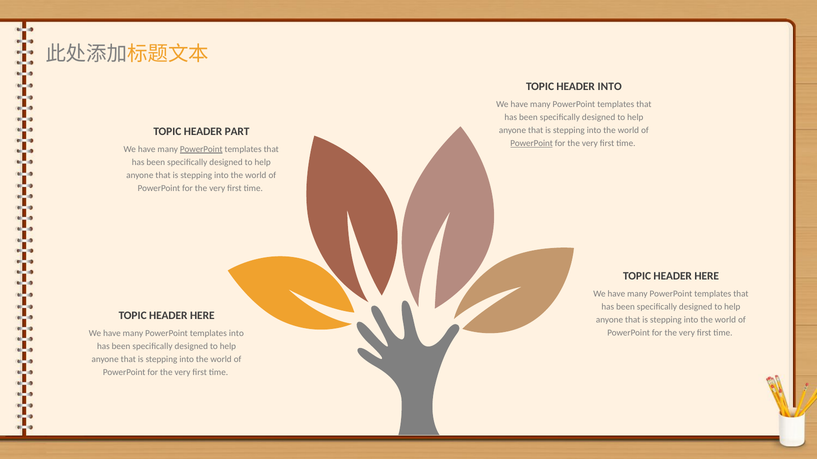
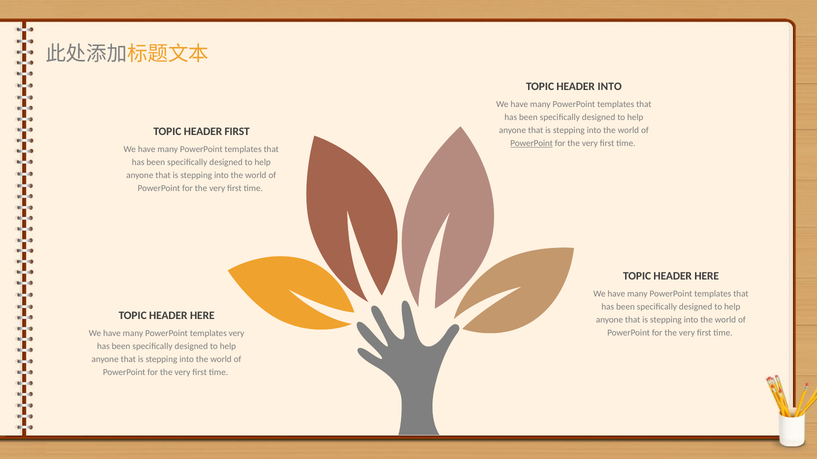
HEADER PART: PART -> FIRST
PowerPoint at (201, 149) underline: present -> none
templates into: into -> very
